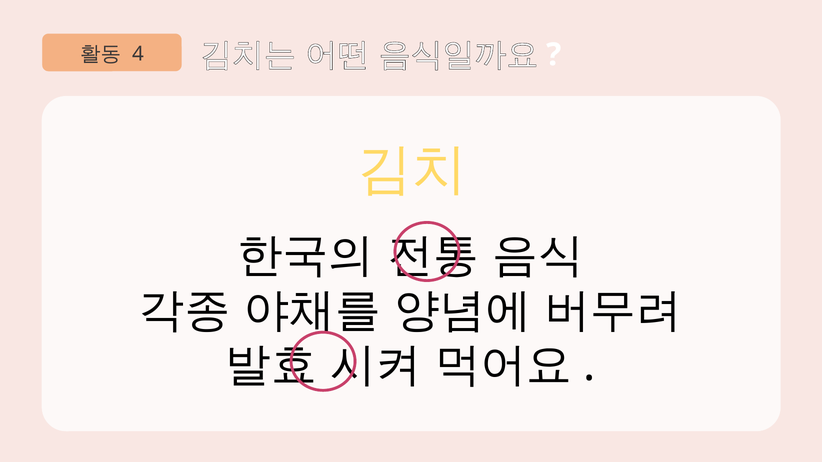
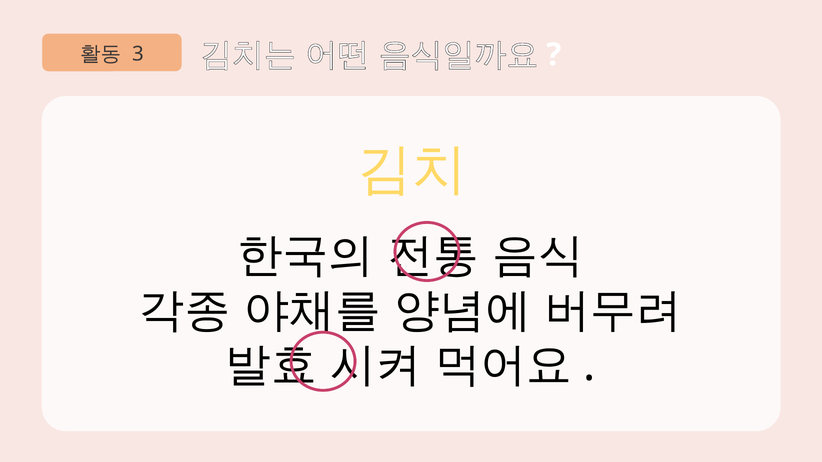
4: 4 -> 3
